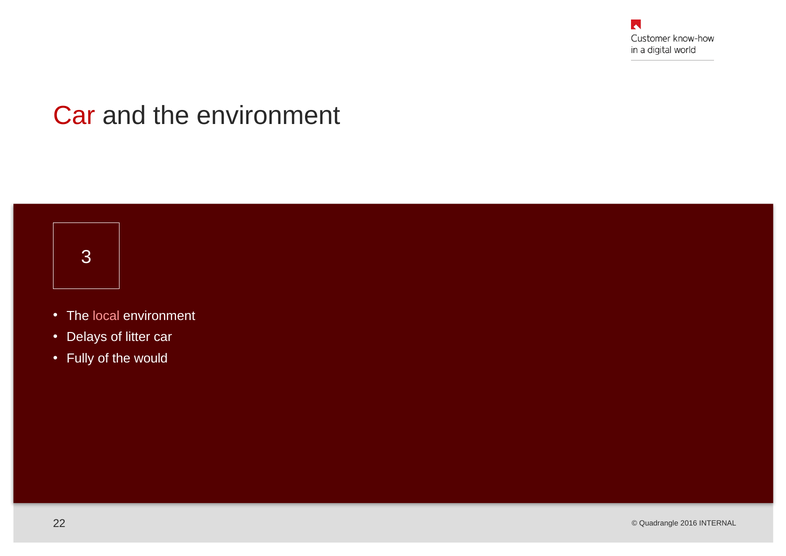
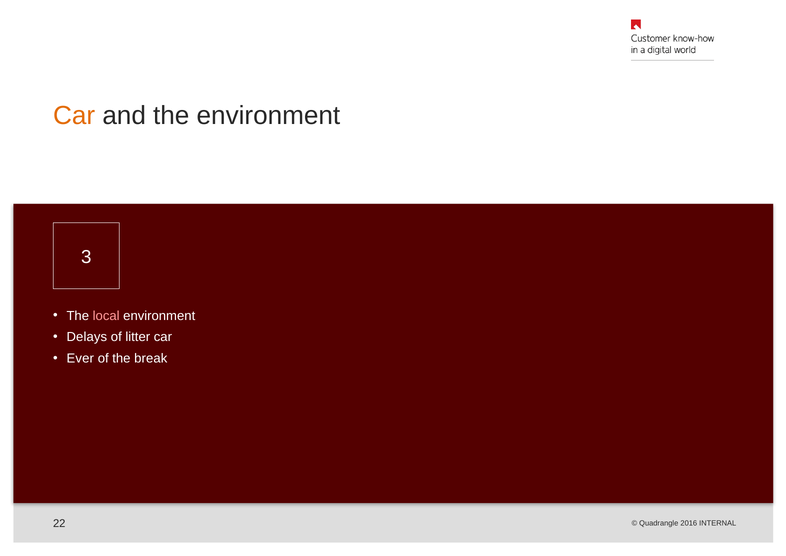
Car at (74, 116) colour: red -> orange
Fully: Fully -> Ever
would: would -> break
